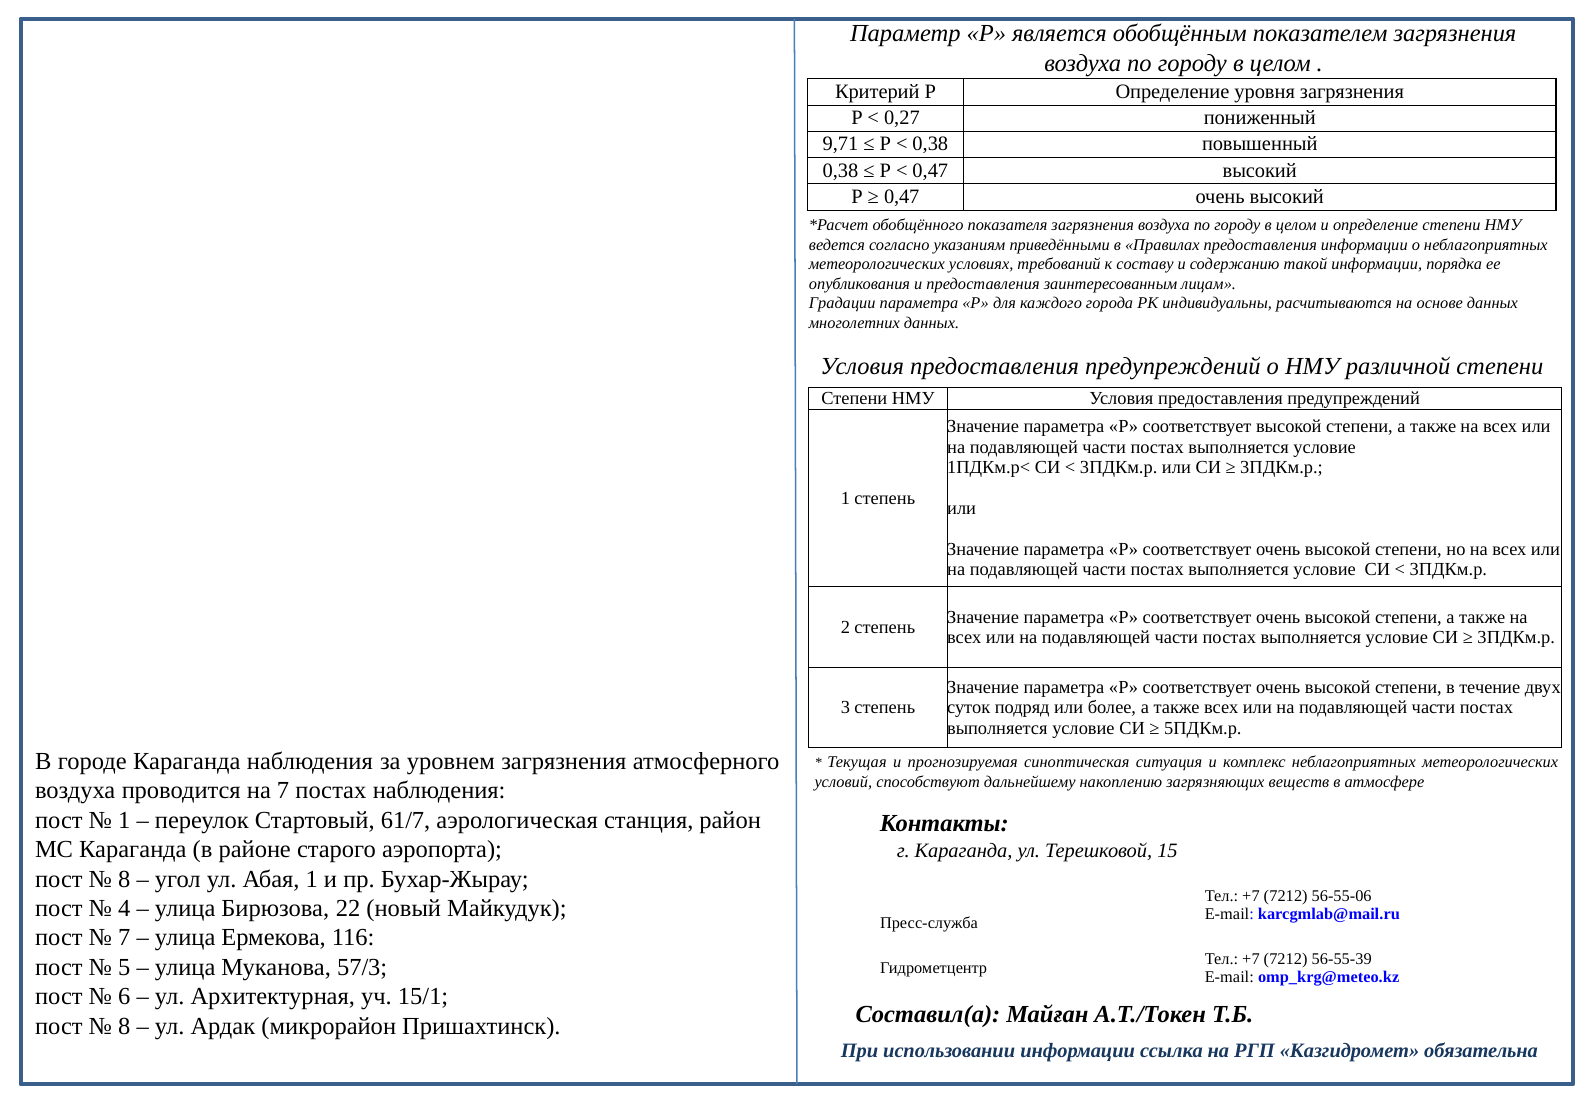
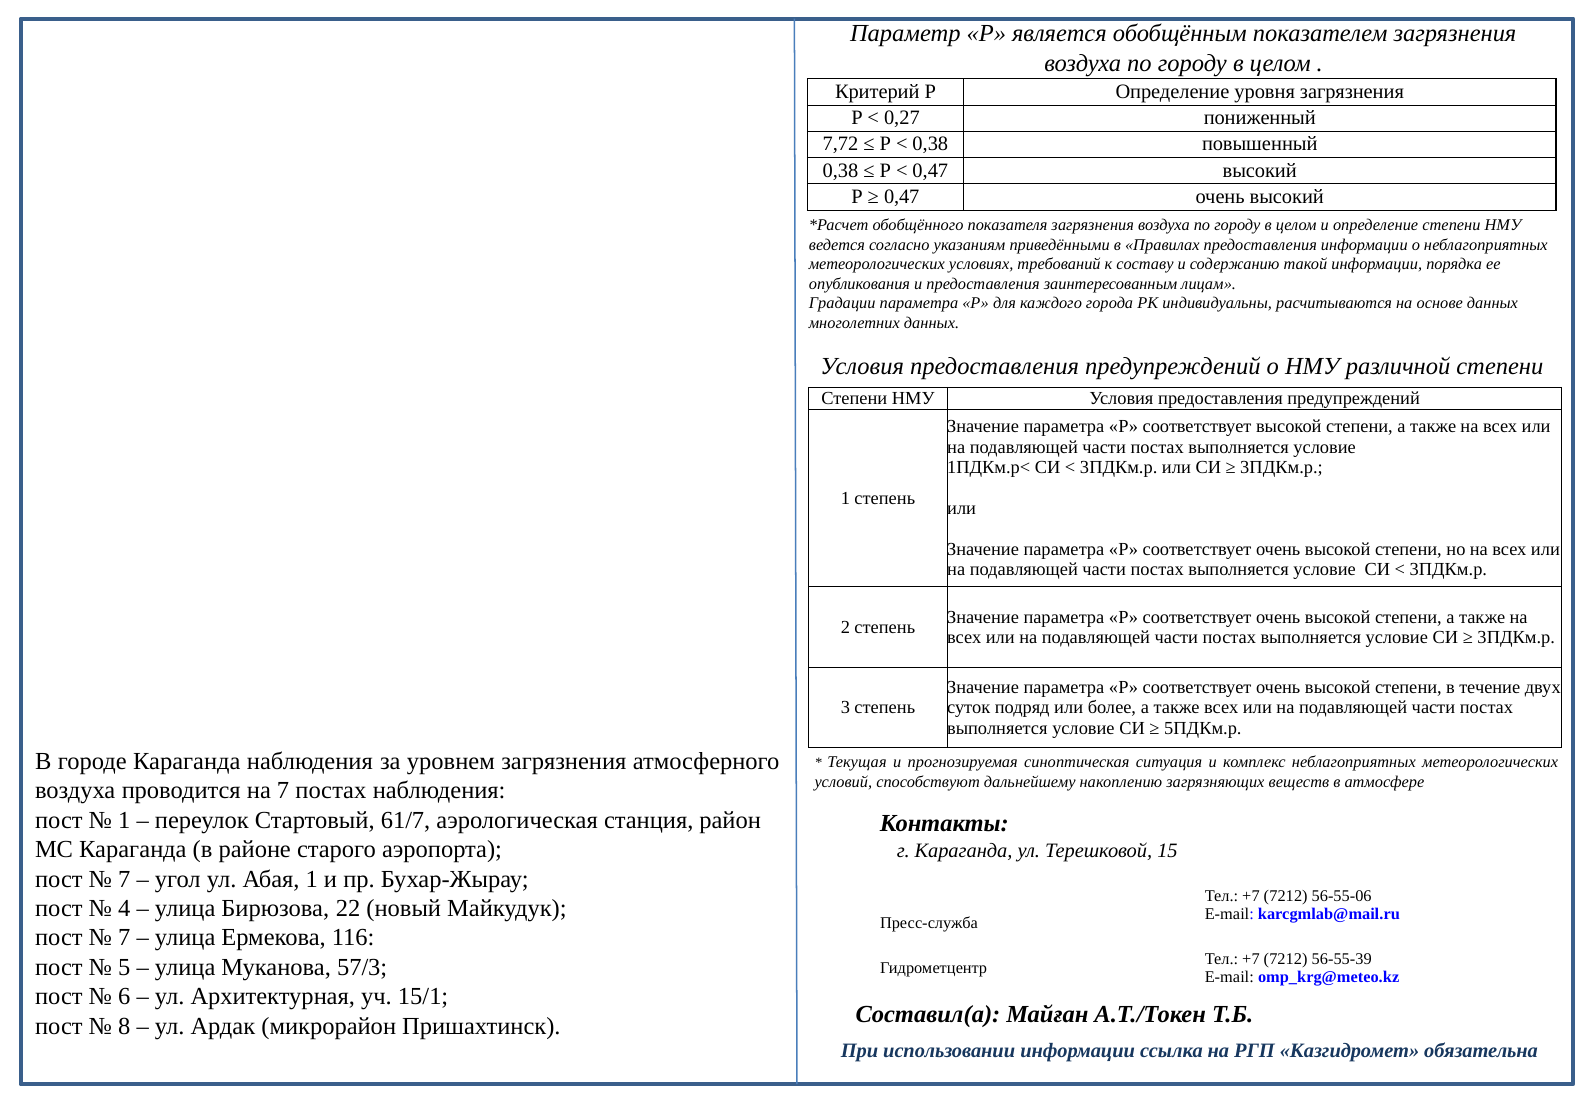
9,71: 9,71 -> 7,72
8 at (124, 879): 8 -> 7
